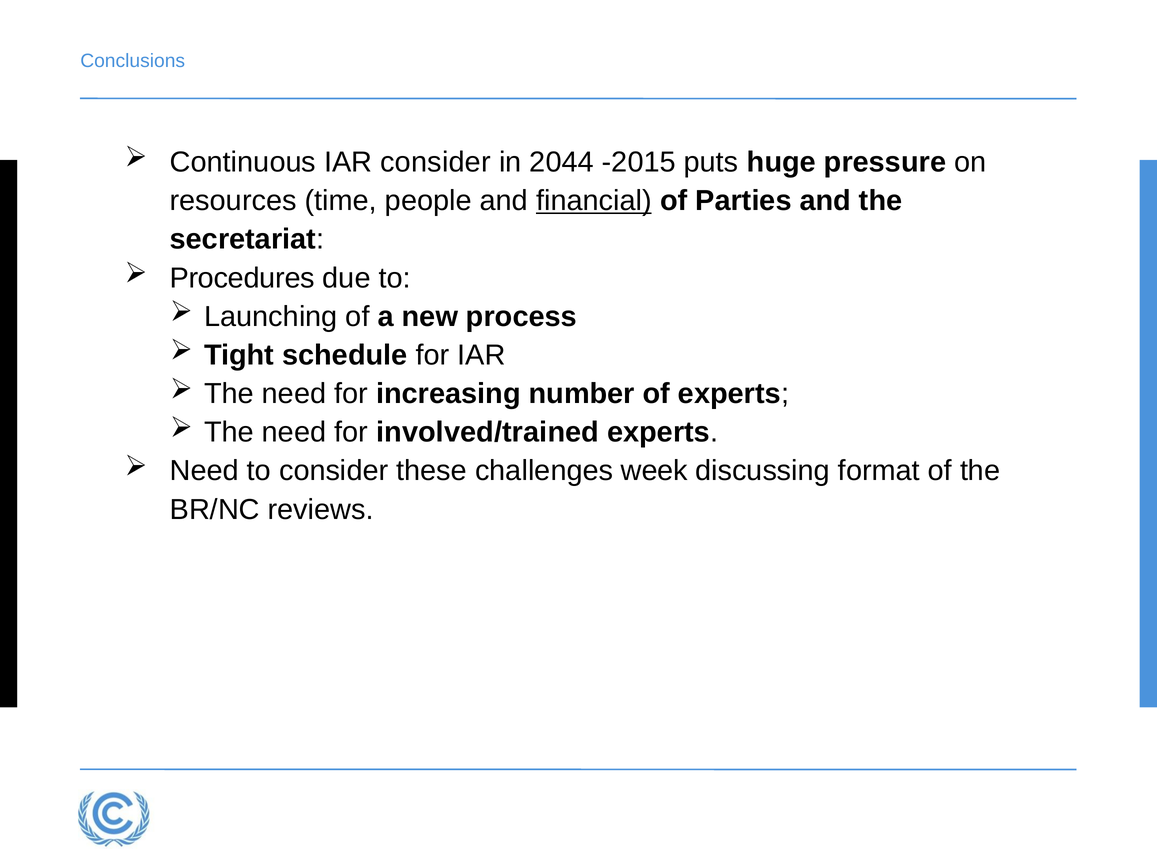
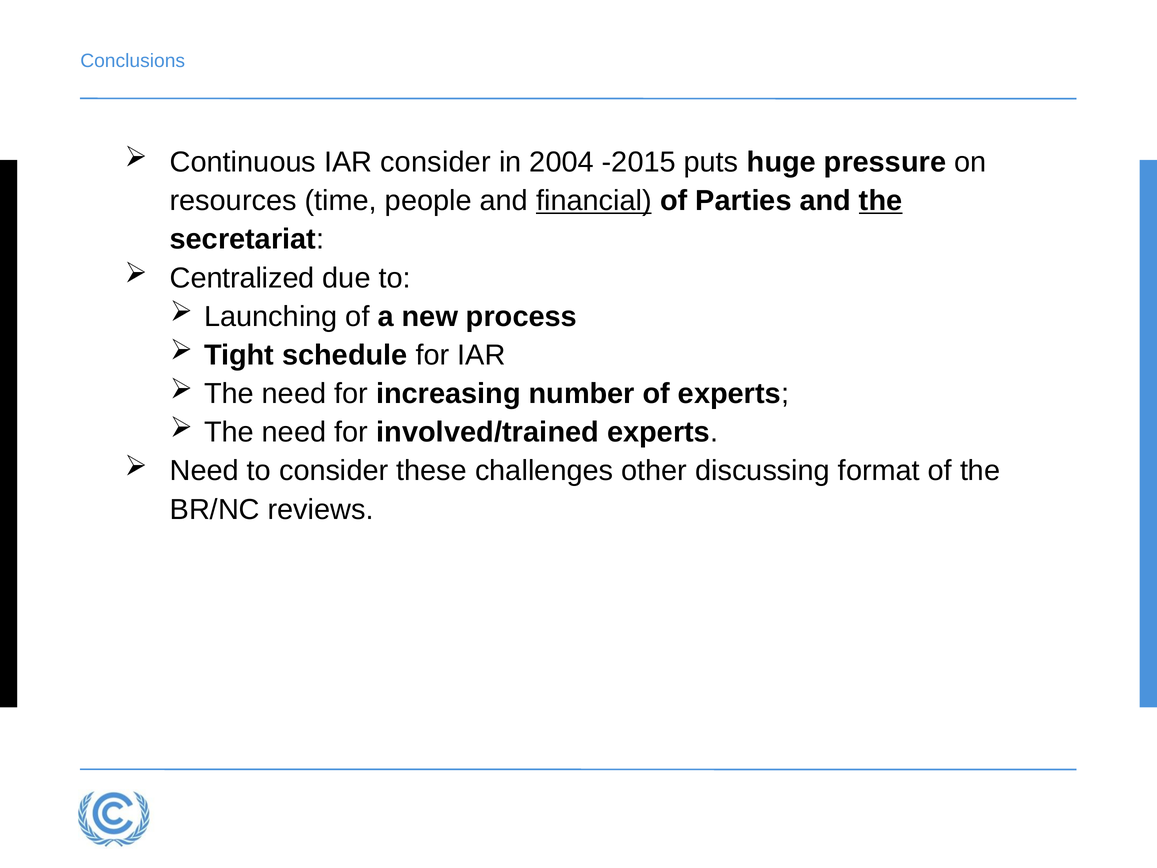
2044: 2044 -> 2004
the at (881, 201) underline: none -> present
Procedures: Procedures -> Centralized
week: week -> other
